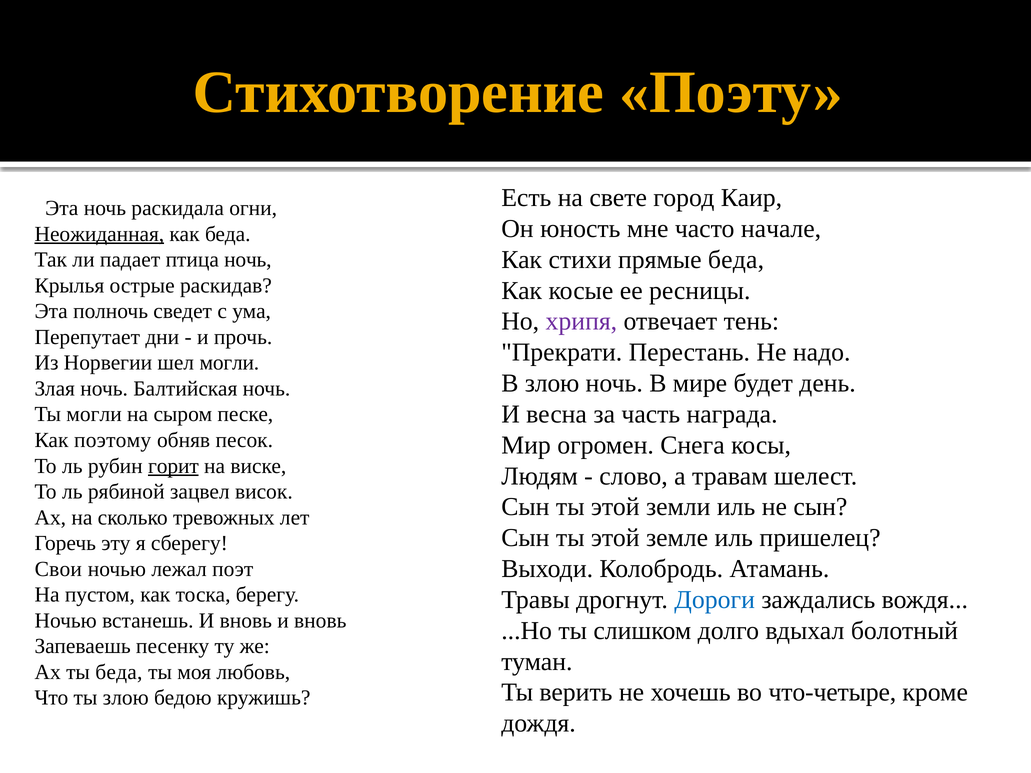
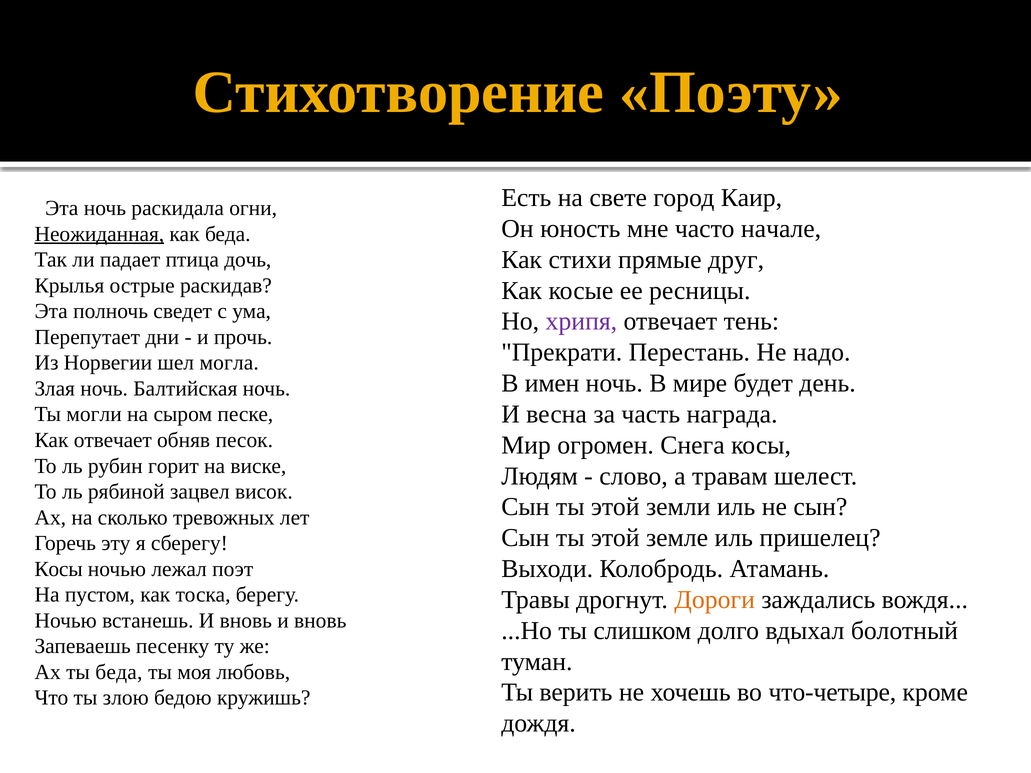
прямые беда: беда -> друг
птица ночь: ночь -> дочь
шел могли: могли -> могла
В злою: злою -> имен
Как поэтому: поэтому -> отвечает
горит underline: present -> none
Свои at (58, 569): Свои -> Косы
Дороги colour: blue -> orange
